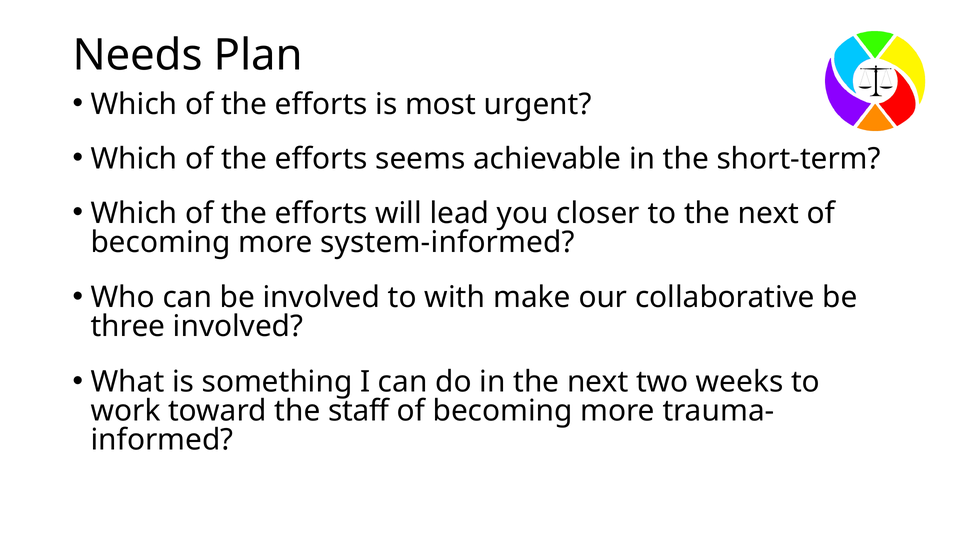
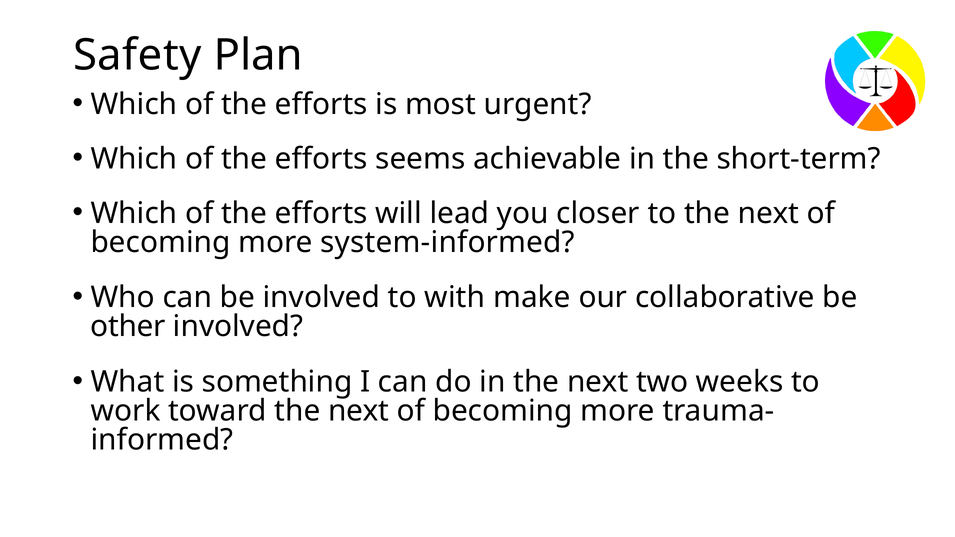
Needs: Needs -> Safety
three: three -> other
toward the staff: staff -> next
